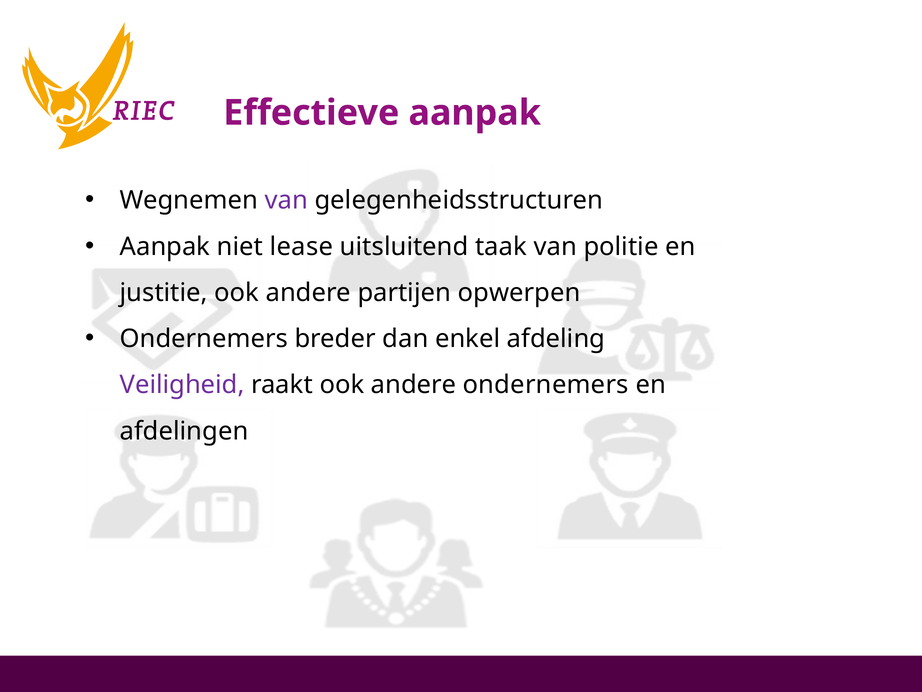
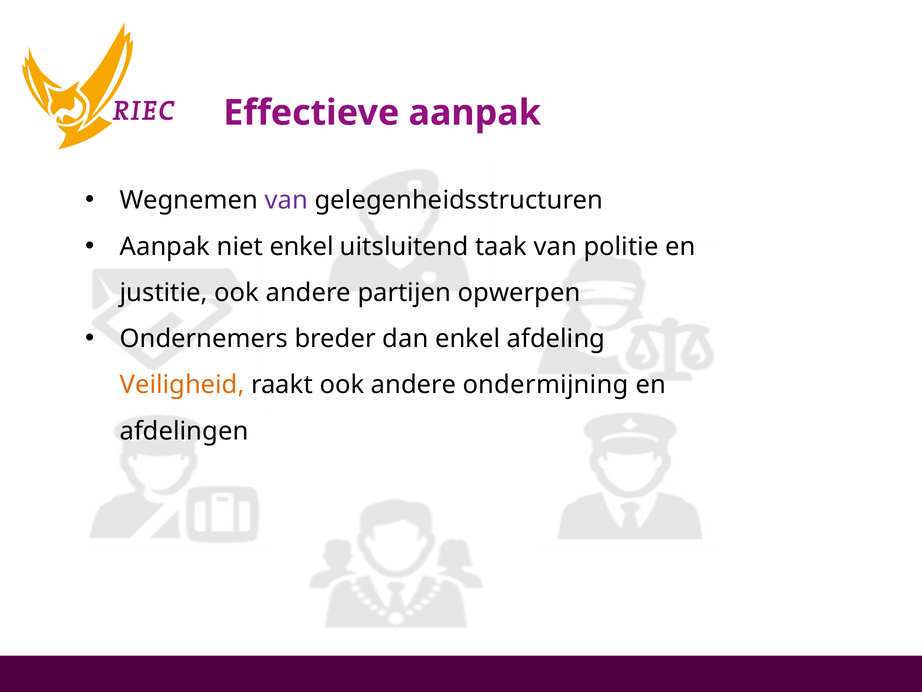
niet lease: lease -> enkel
Veiligheid colour: purple -> orange
andere ondernemers: ondernemers -> ondermijning
